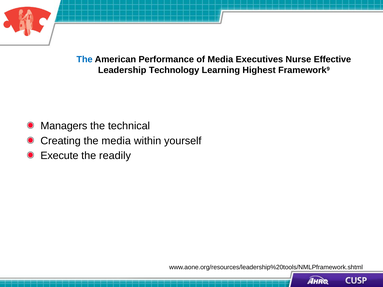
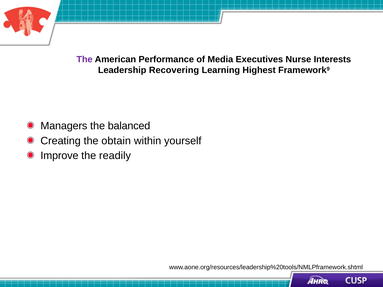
The at (85, 59) colour: blue -> purple
Effective: Effective -> Interests
Technology: Technology -> Recovering
technical: technical -> balanced
the media: media -> obtain
Execute: Execute -> Improve
